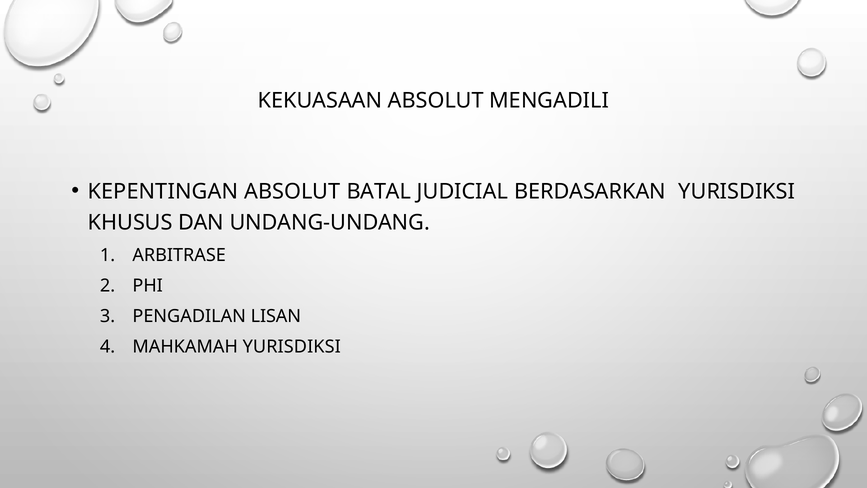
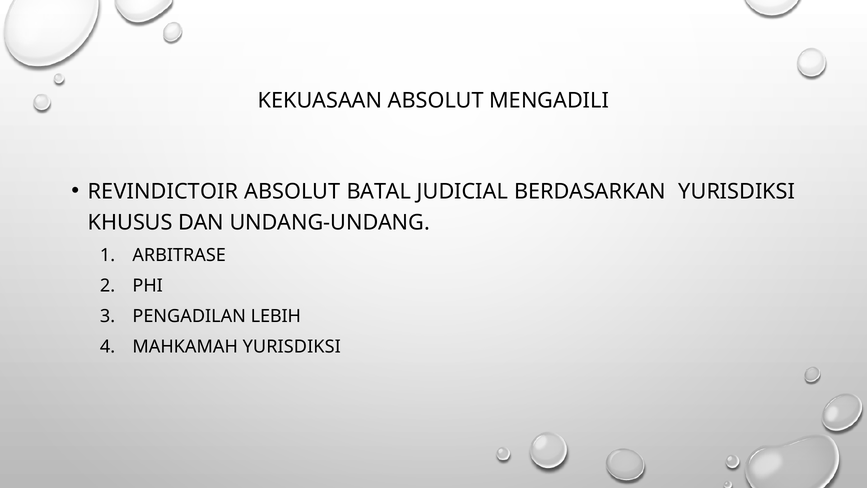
KEPENTINGAN: KEPENTINGAN -> REVINDICTOIR
LISAN: LISAN -> LEBIH
